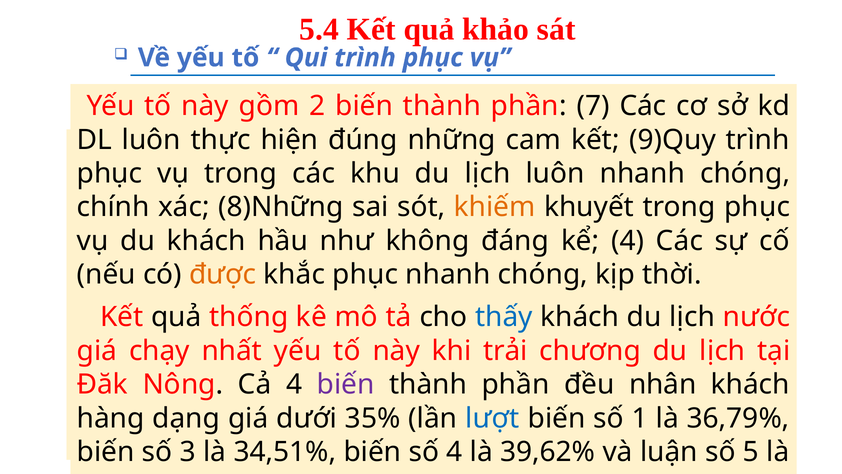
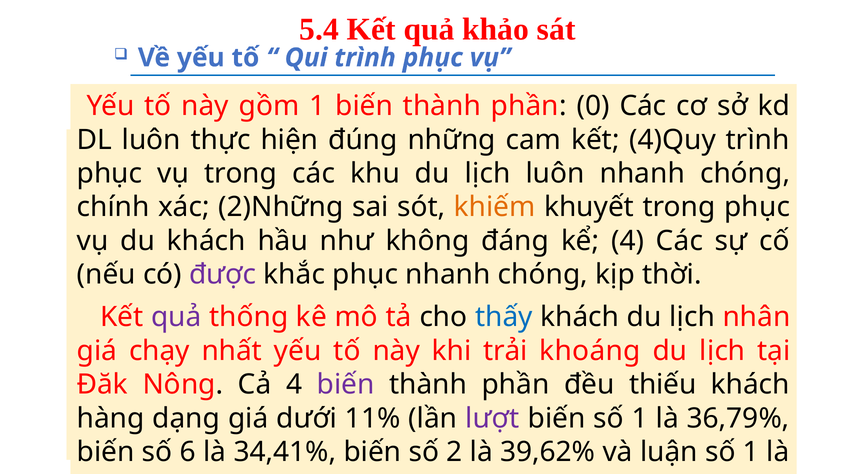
gồm 2: 2 -> 1
7: 7 -> 0
9)Quy: 9)Quy -> 4)Quy
8)Những: 8)Những -> 2)Những
được colour: orange -> purple
quả at (176, 317) colour: black -> purple
nước: nước -> nhân
chương: chương -> khoáng
nhân: nhân -> thiếu
35%: 35% -> 11%
lượt colour: blue -> purple
3: 3 -> 6
34,51%: 34,51% -> 34,41%
số 4: 4 -> 2
5 at (751, 452): 5 -> 1
